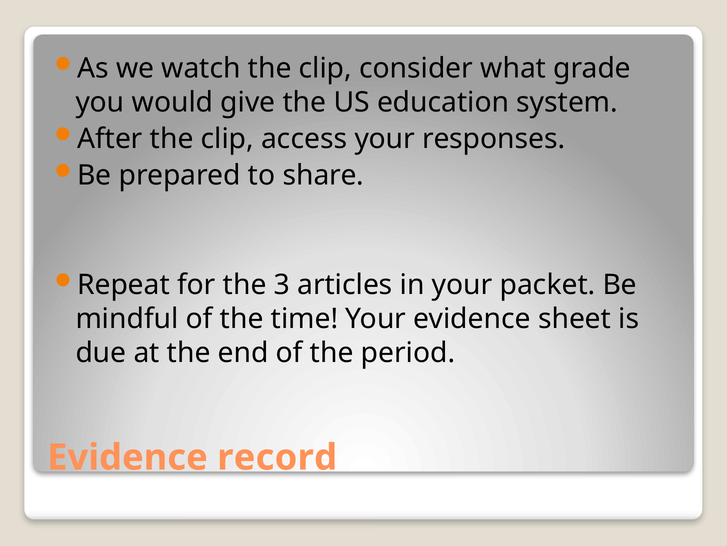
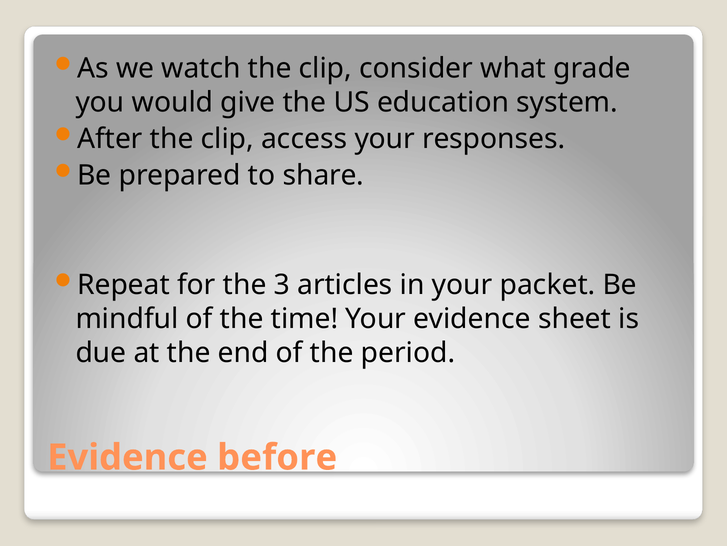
record: record -> before
